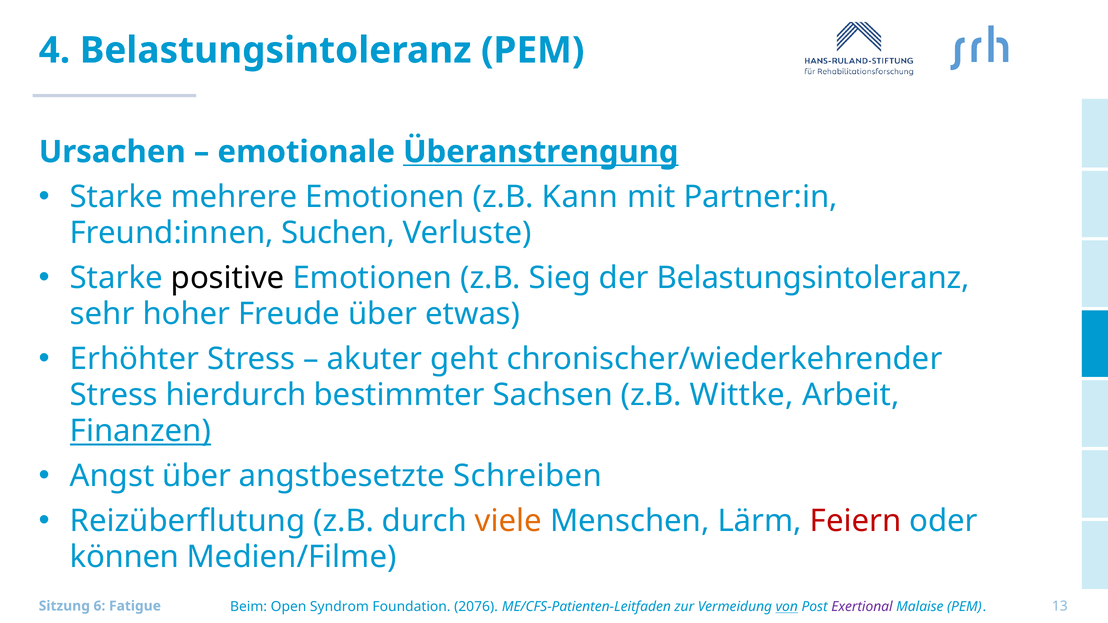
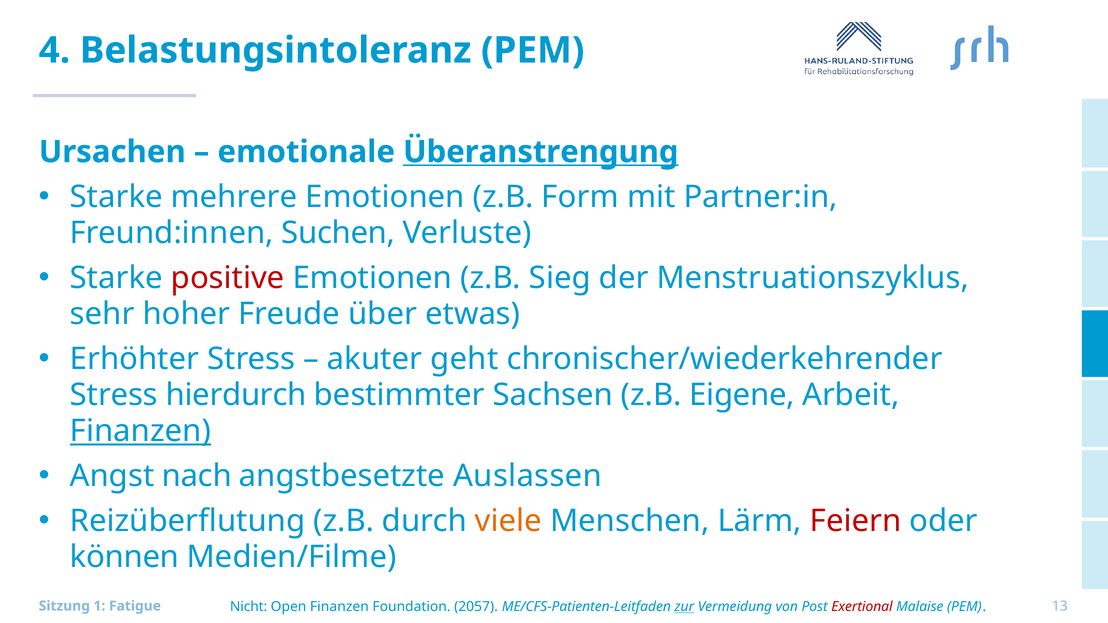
Kann: Kann -> Form
positive colour: black -> red
der Belastungsintoleranz: Belastungsintoleranz -> Menstruationszyklus
Wittke: Wittke -> Eigene
Angst über: über -> nach
Schreiben: Schreiben -> Auslassen
Beim: Beim -> Nicht
Open Syndrom: Syndrom -> Finanzen
2076: 2076 -> 2057
zur underline: none -> present
von underline: present -> none
Exertional colour: purple -> red
6: 6 -> 1
